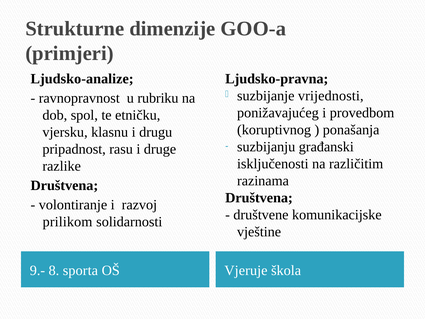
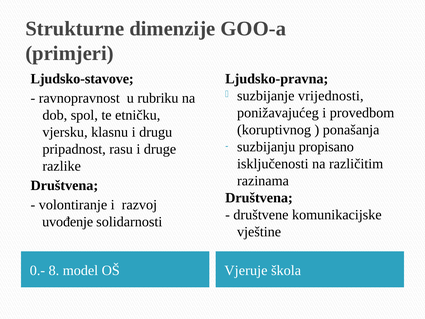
Ljudsko-analize: Ljudsko-analize -> Ljudsko-stavove
građanski: građanski -> propisano
prilikom: prilikom -> uvođenje
9.-: 9.- -> 0.-
sporta: sporta -> model
